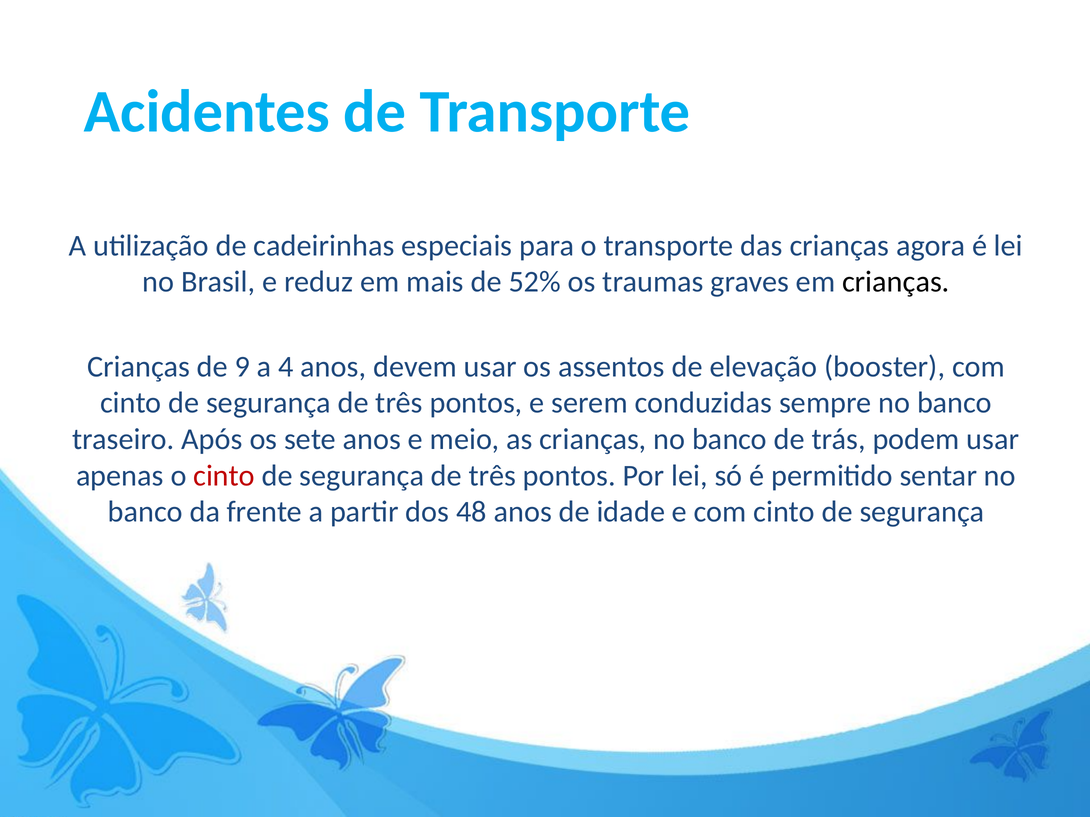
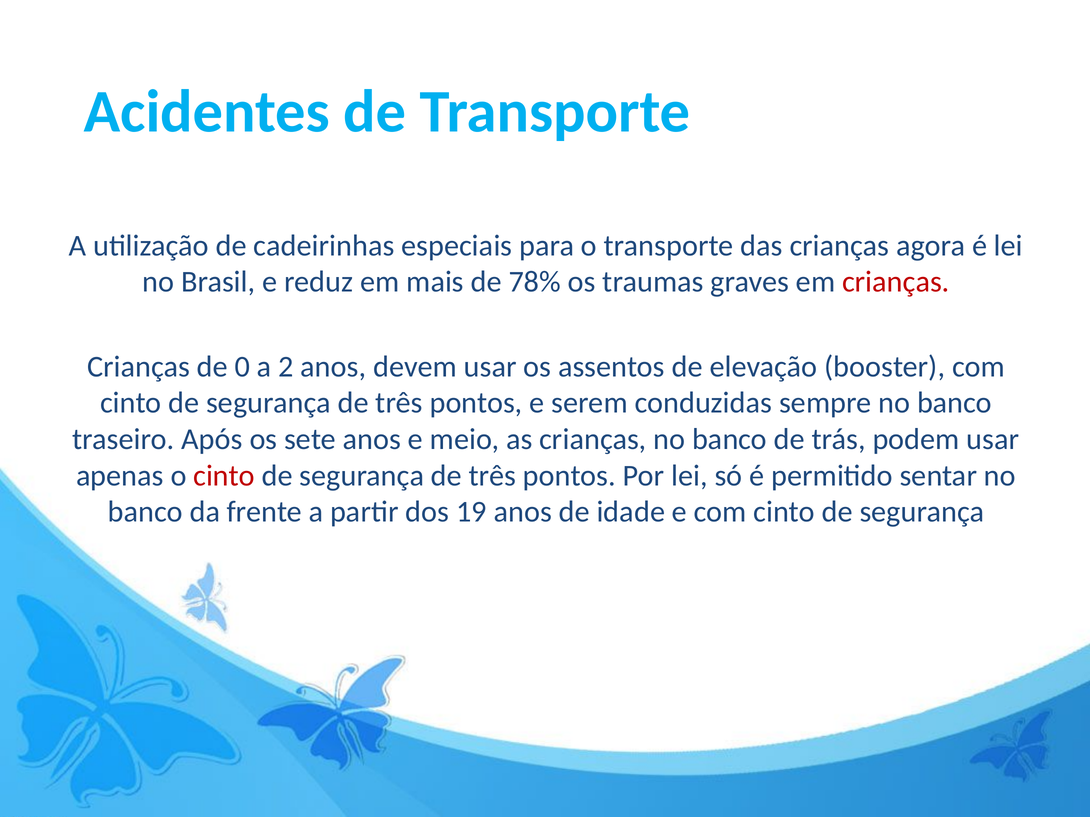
52%: 52% -> 78%
crianças at (896, 282) colour: black -> red
9: 9 -> 0
4: 4 -> 2
48: 48 -> 19
